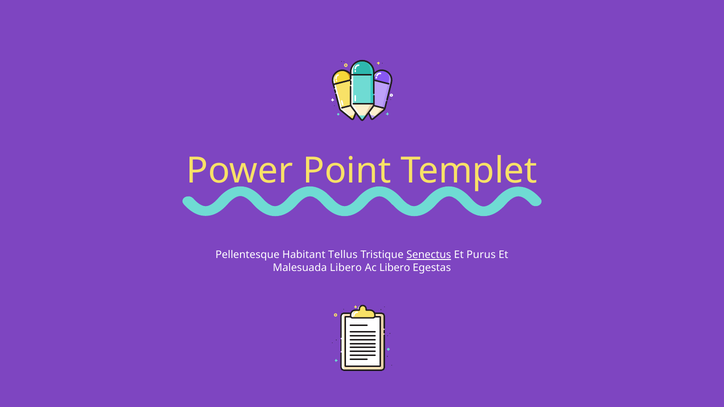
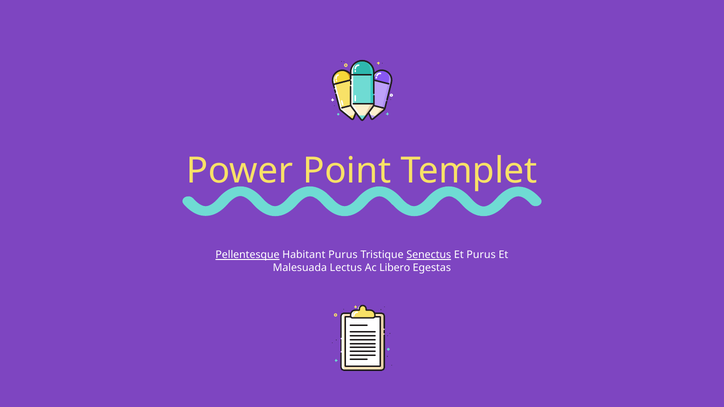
Pellentesque underline: none -> present
Habitant Tellus: Tellus -> Purus
Malesuada Libero: Libero -> Lectus
